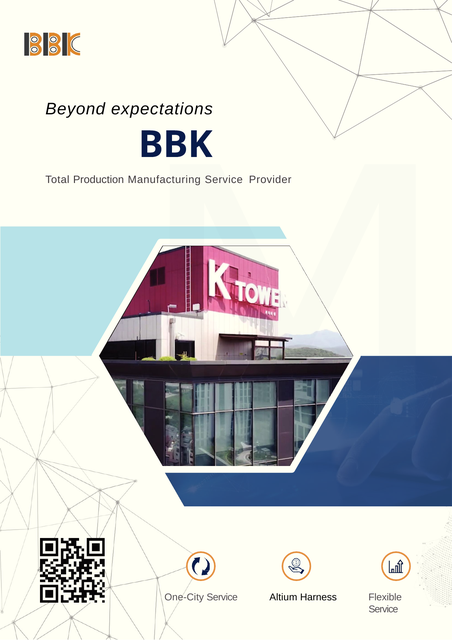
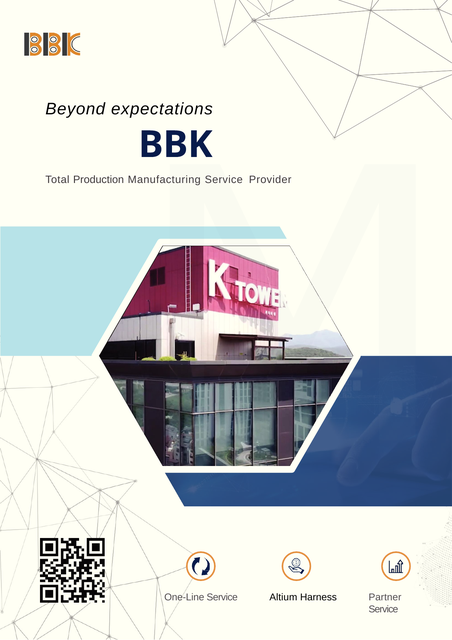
One-City: One-City -> One-Line
Flexible: Flexible -> Partner
